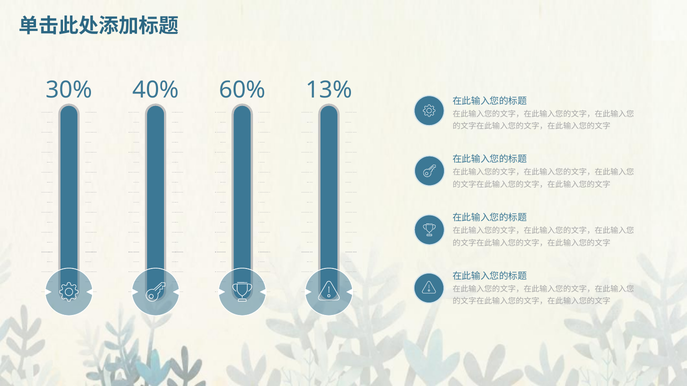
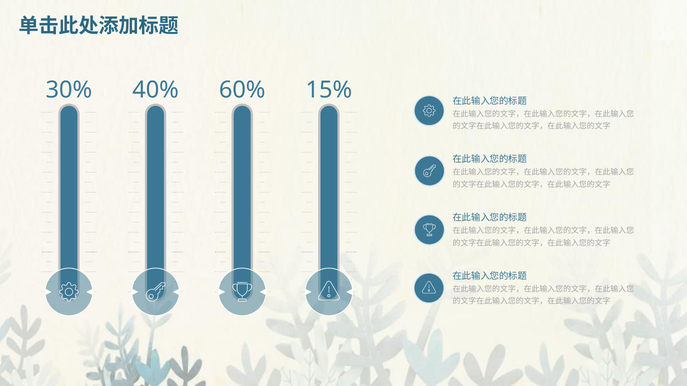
13%: 13% -> 15%
